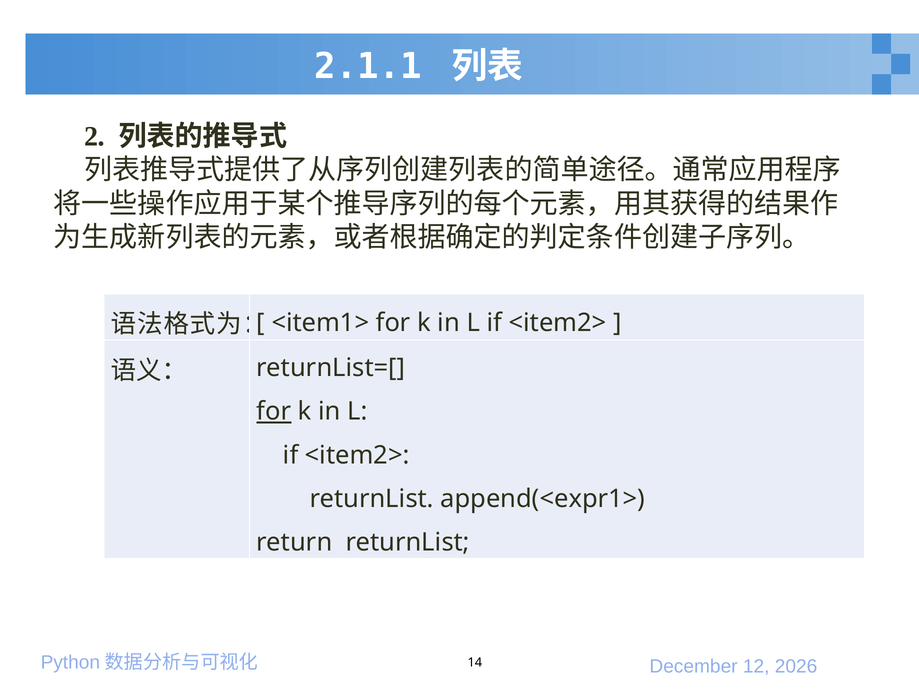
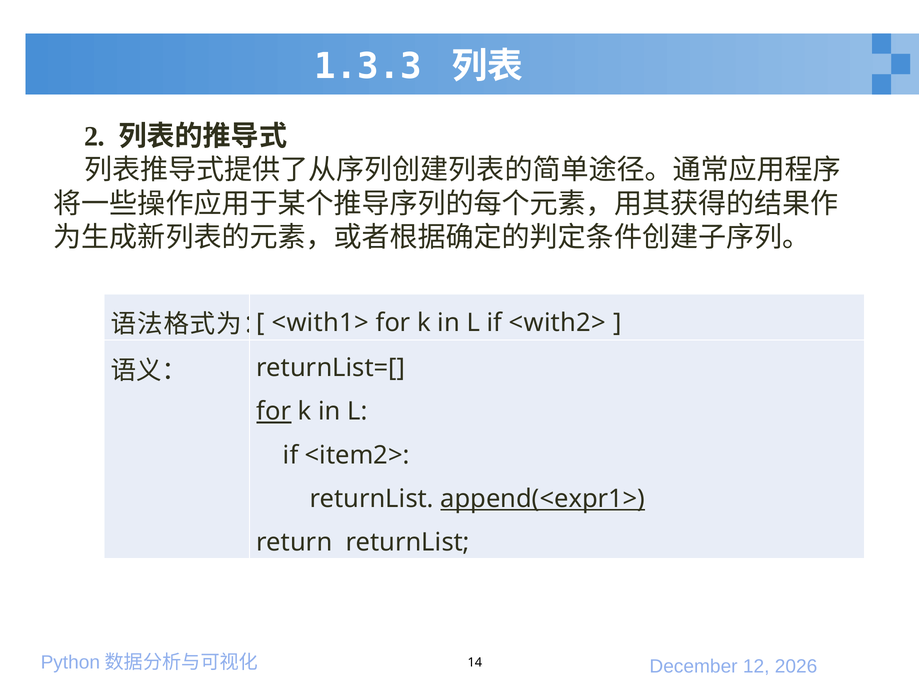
2.1.1: 2.1.1 -> 1.3.3
<item1>: <item1> -> <with1>
<item2> at (558, 323): <item2> -> <with2>
append(<expr1> underline: none -> present
